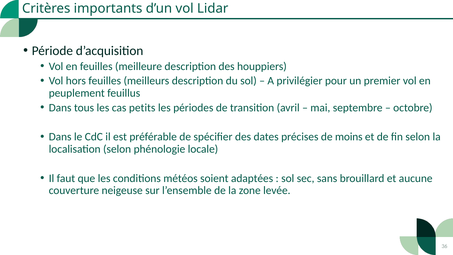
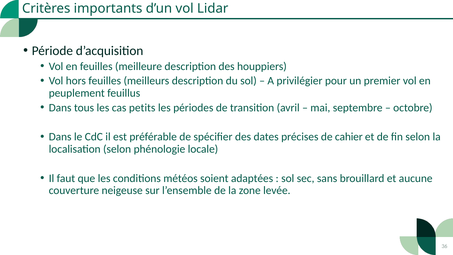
moins: moins -> cahier
